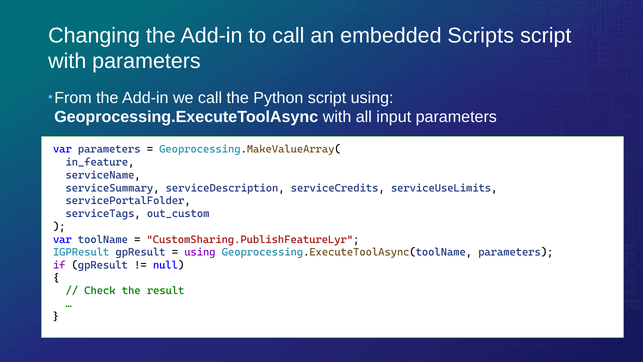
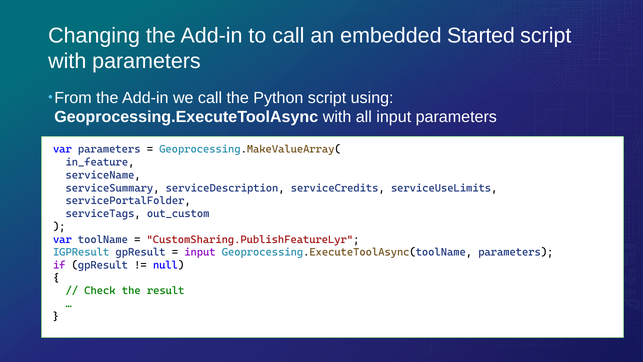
Scripts: Scripts -> Started
using at (200, 252): using -> input
